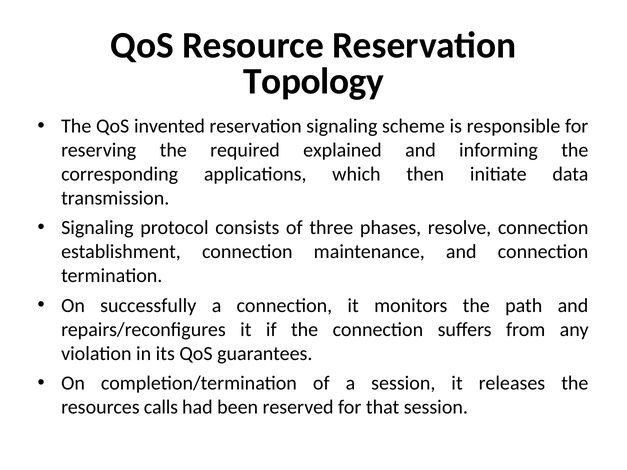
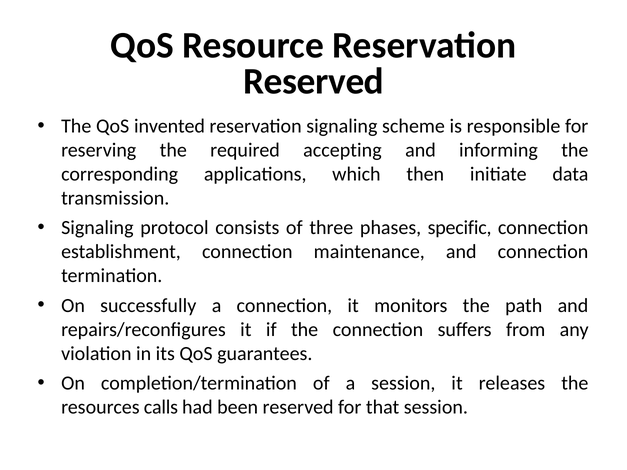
Topology at (314, 82): Topology -> Reserved
explained: explained -> accepting
resolve: resolve -> specific
